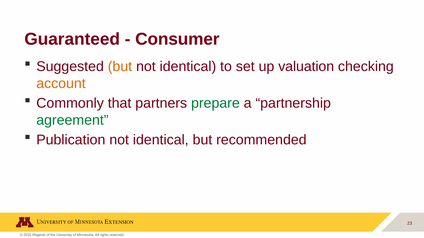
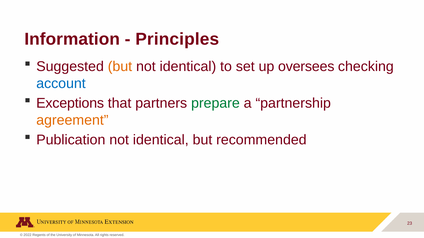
Guaranteed: Guaranteed -> Information
Consumer: Consumer -> Principles
valuation: valuation -> oversees
account colour: orange -> blue
Commonly: Commonly -> Exceptions
agreement colour: green -> orange
